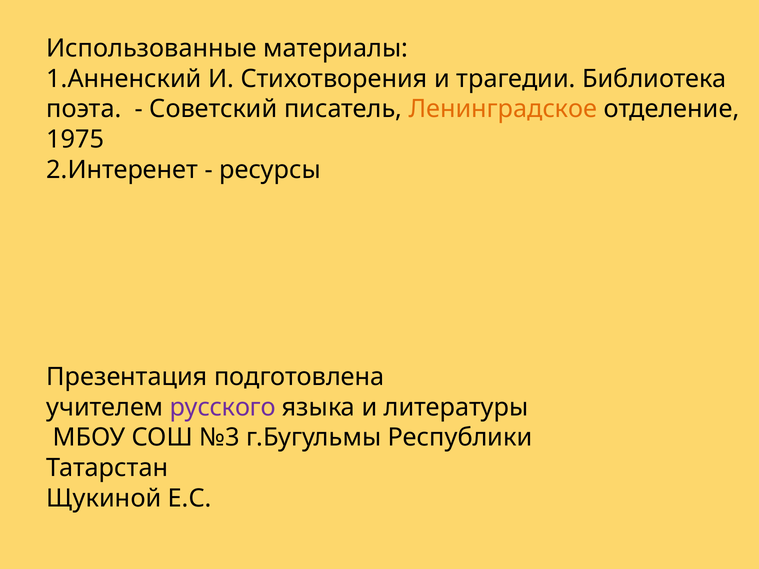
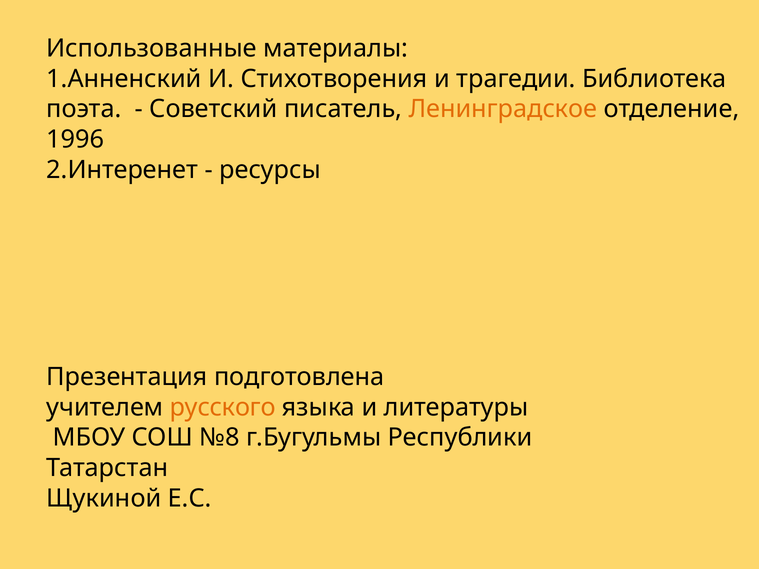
1975: 1975 -> 1996
русского colour: purple -> orange
№3: №3 -> №8
